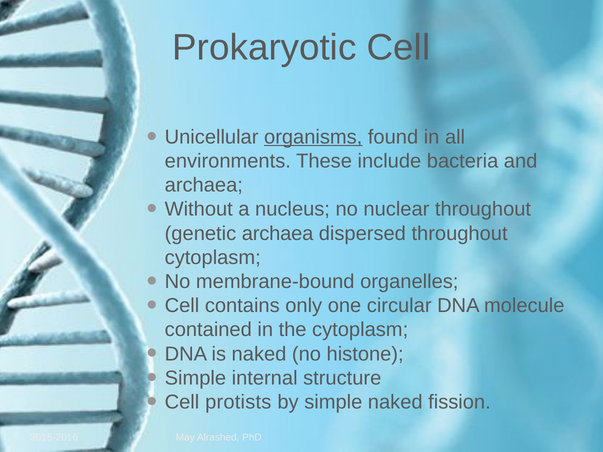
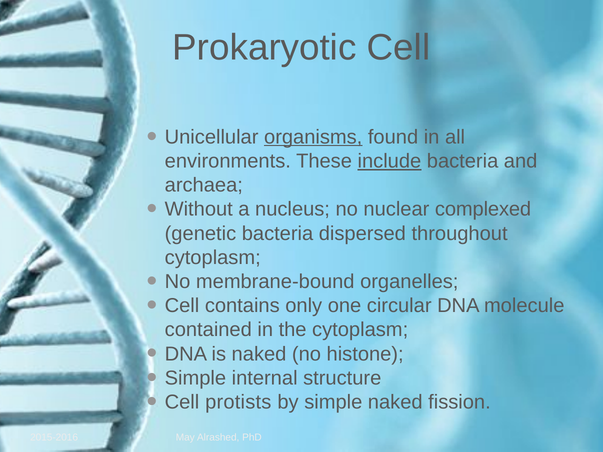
include underline: none -> present
nuclear throughout: throughout -> complexed
genetic archaea: archaea -> bacteria
